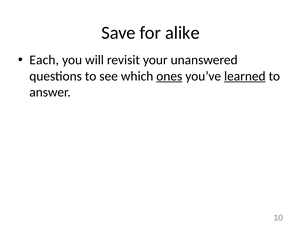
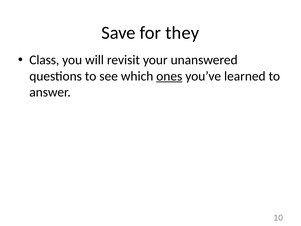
alike: alike -> they
Each: Each -> Class
learned underline: present -> none
